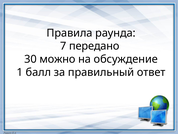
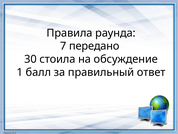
можно: можно -> стоила
